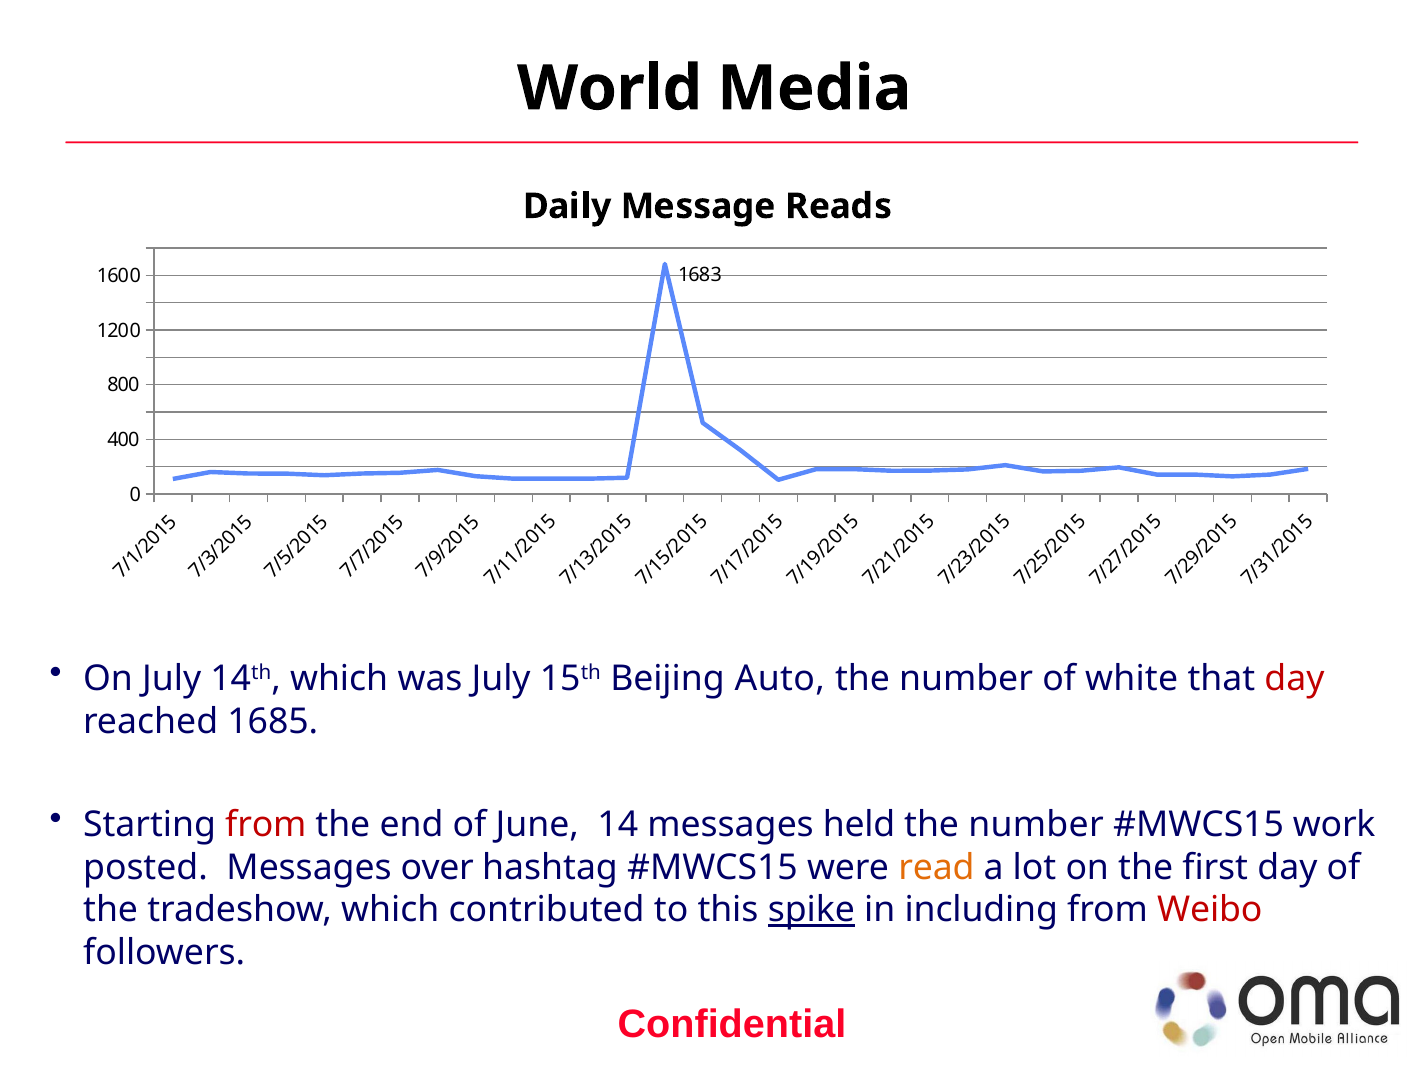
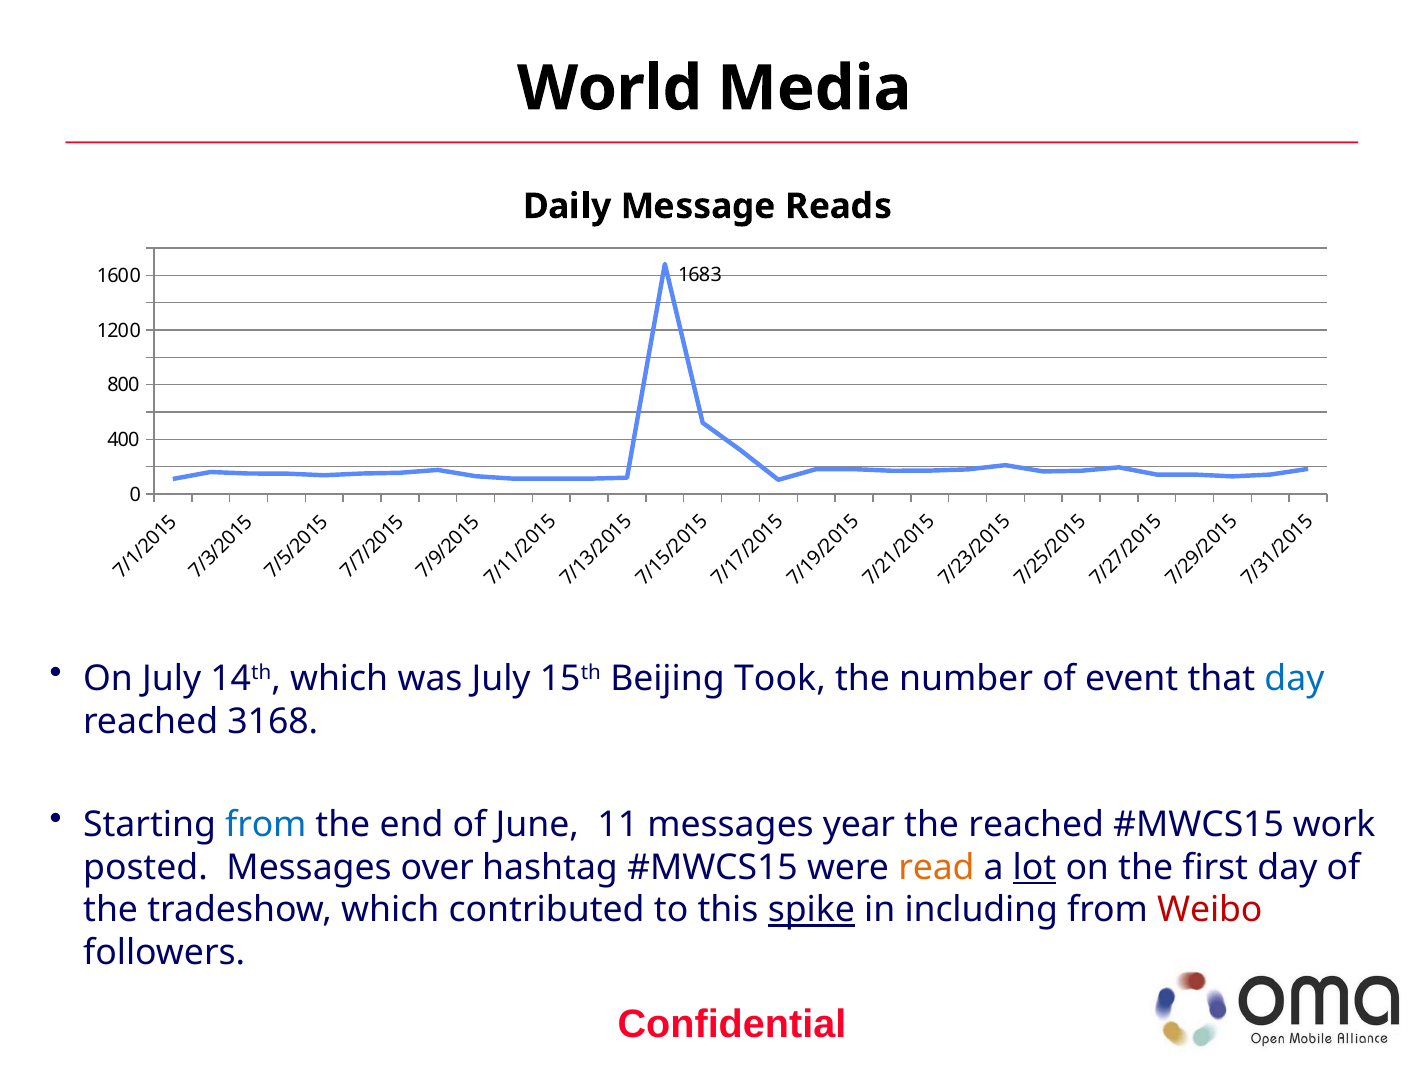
Auto: Auto -> Took
white: white -> event
day at (1294, 679) colour: red -> blue
1685: 1685 -> 3168
from at (266, 825) colour: red -> blue
14: 14 -> 11
held: held -> year
number at (1036, 825): number -> reached
lot underline: none -> present
